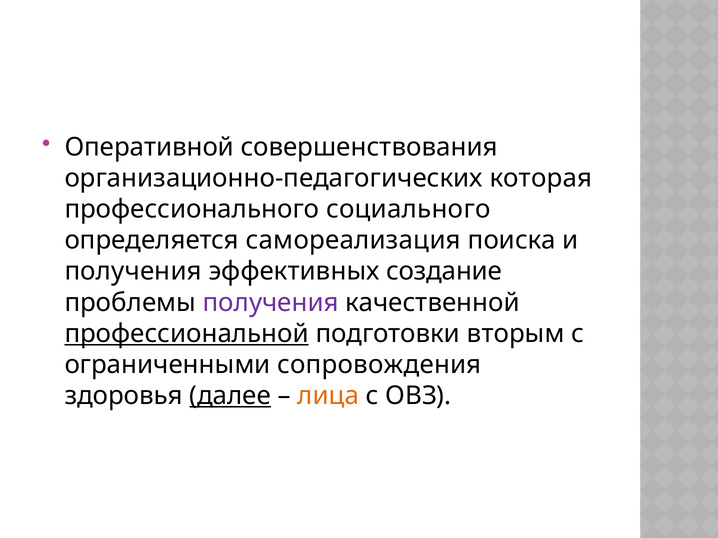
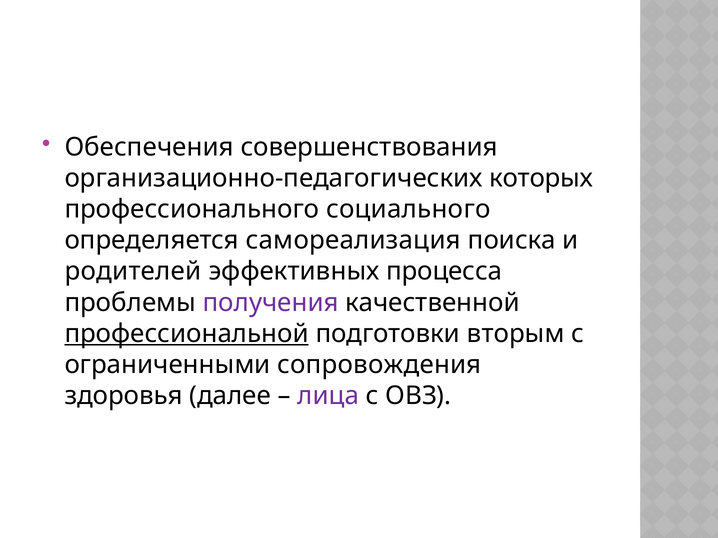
Оперативной: Оперативной -> Обеспечения
которая: которая -> которых
получения at (133, 272): получения -> родителей
создание: создание -> процесса
далее underline: present -> none
лица colour: orange -> purple
